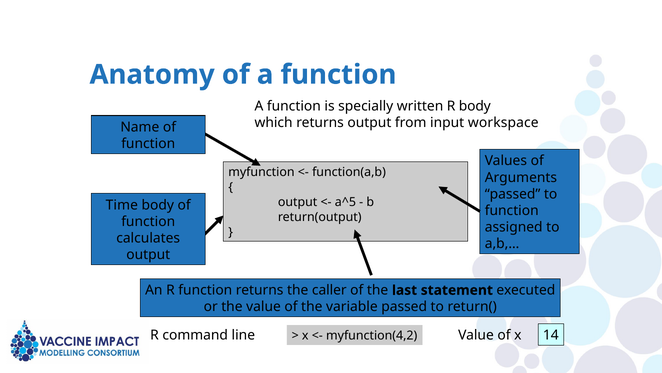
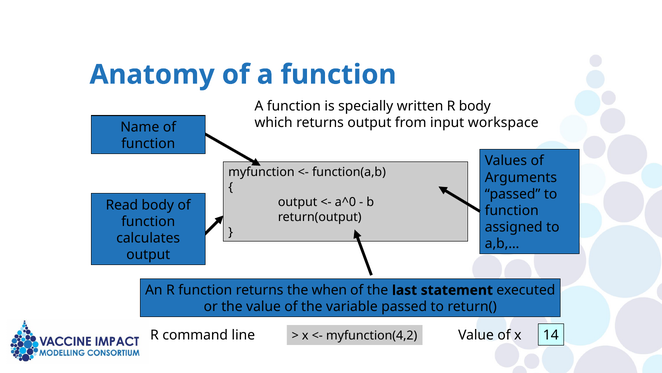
a^5: a^5 -> a^0
Time: Time -> Read
caller: caller -> when
